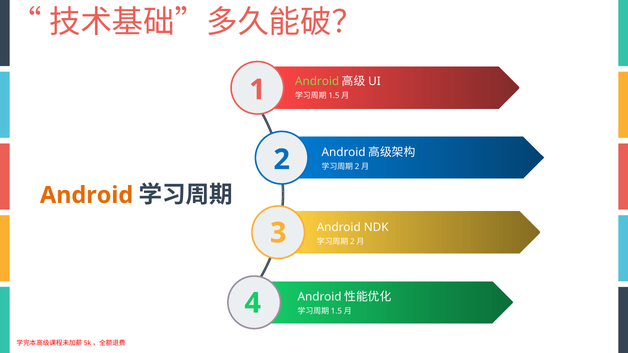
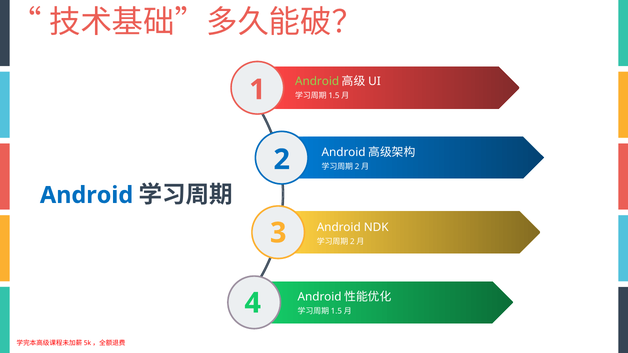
Android at (87, 195) colour: orange -> blue
